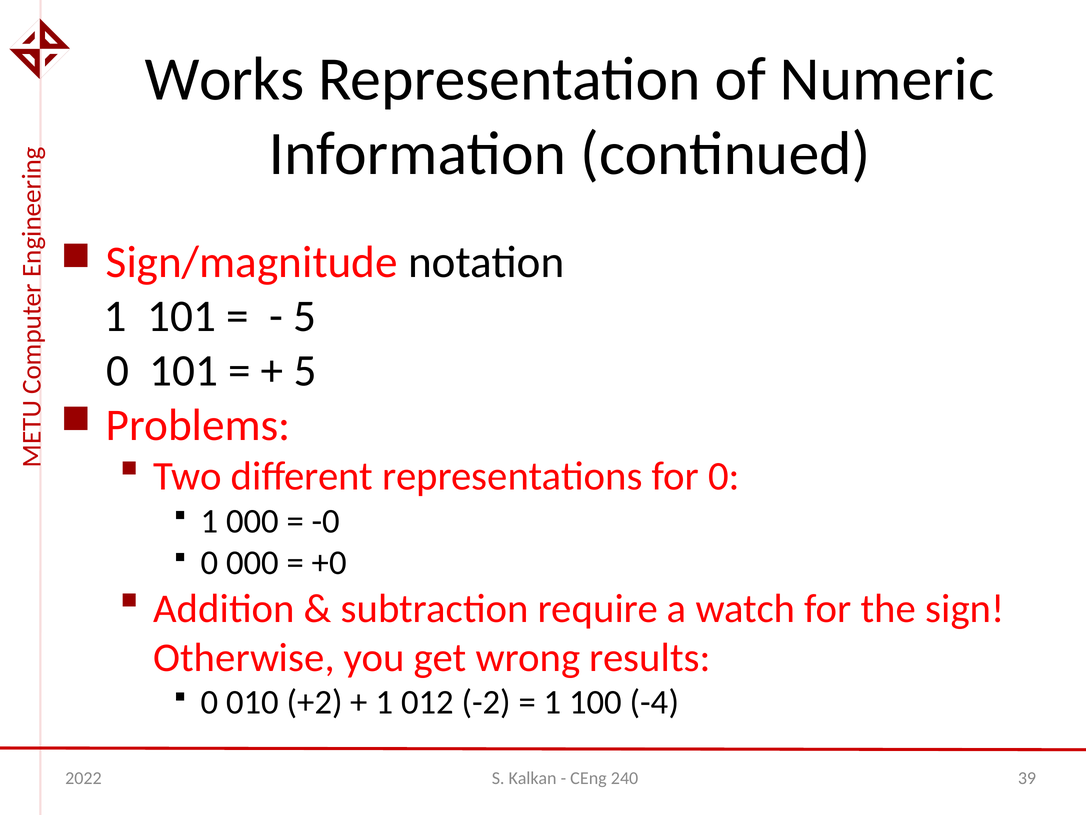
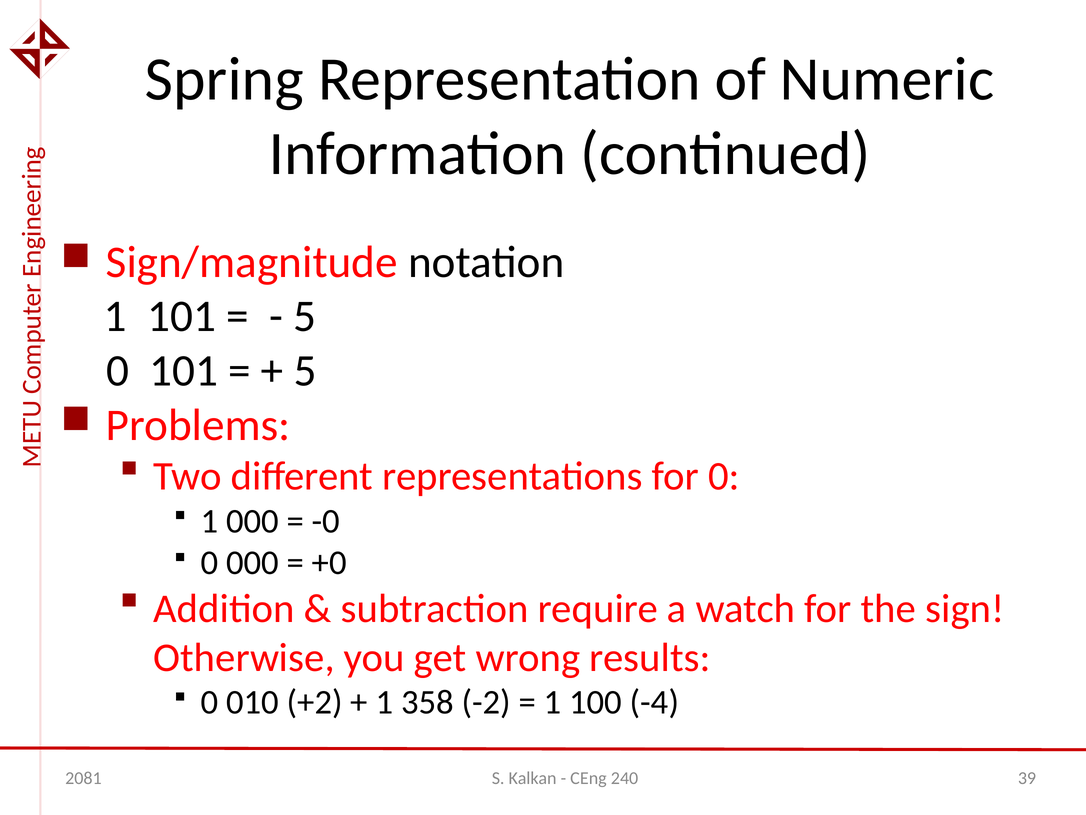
Works: Works -> Spring
012: 012 -> 358
2022: 2022 -> 2081
